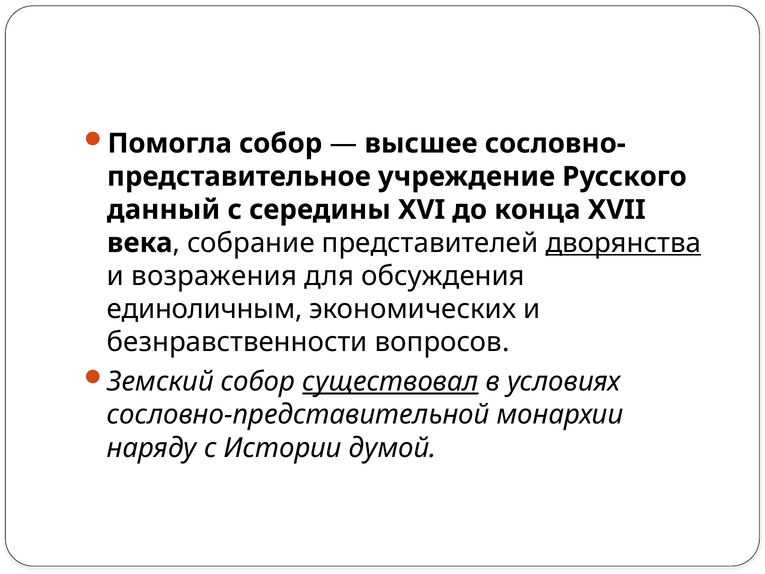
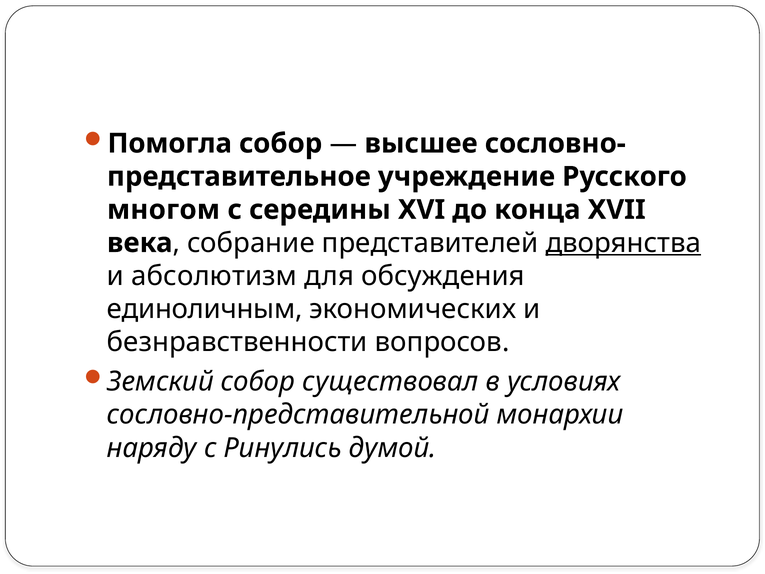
данный: данный -> многом
возражения: возражения -> абсолютизм
существовал underline: present -> none
Истории: Истории -> Ринулись
